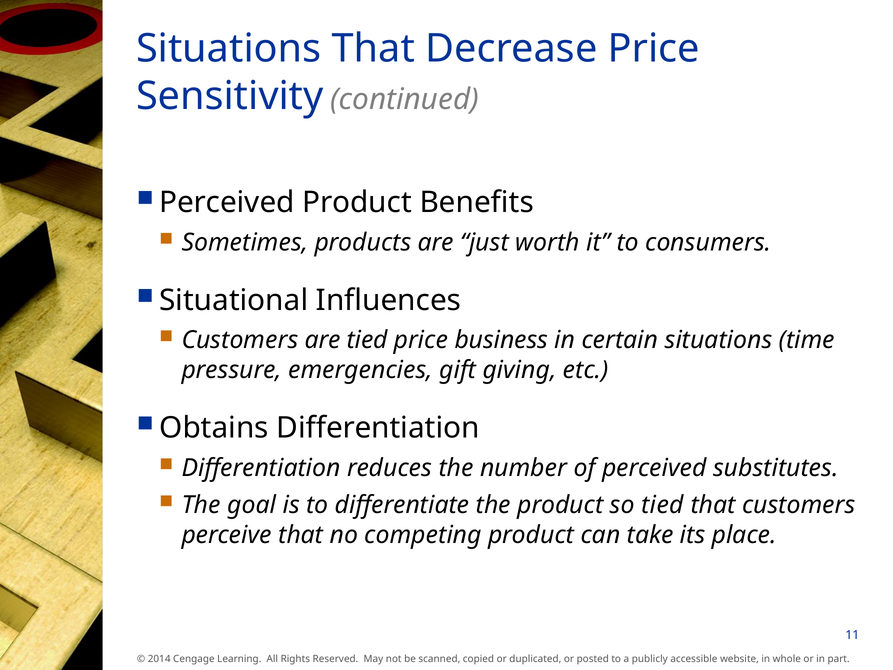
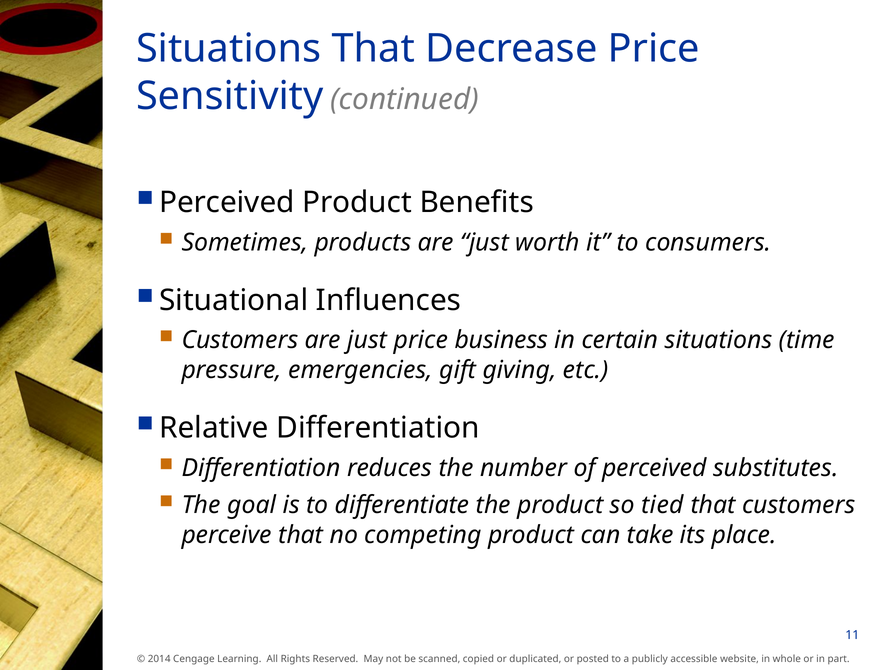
Customers are tied: tied -> just
Obtains: Obtains -> Relative
